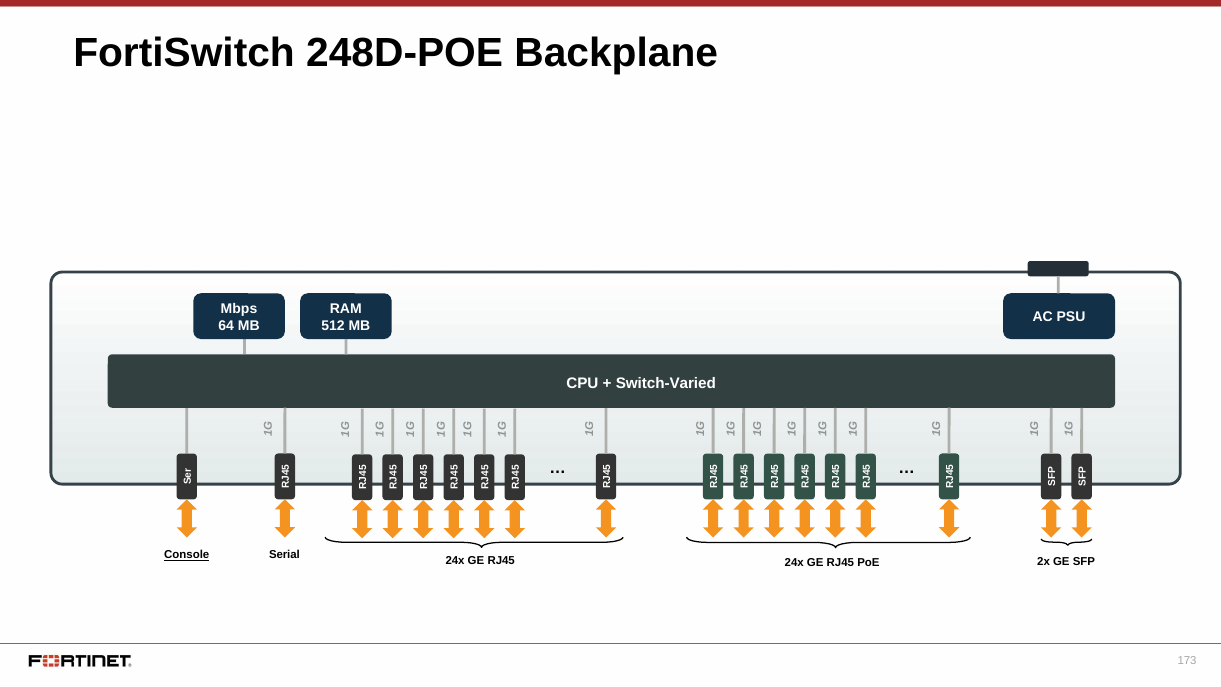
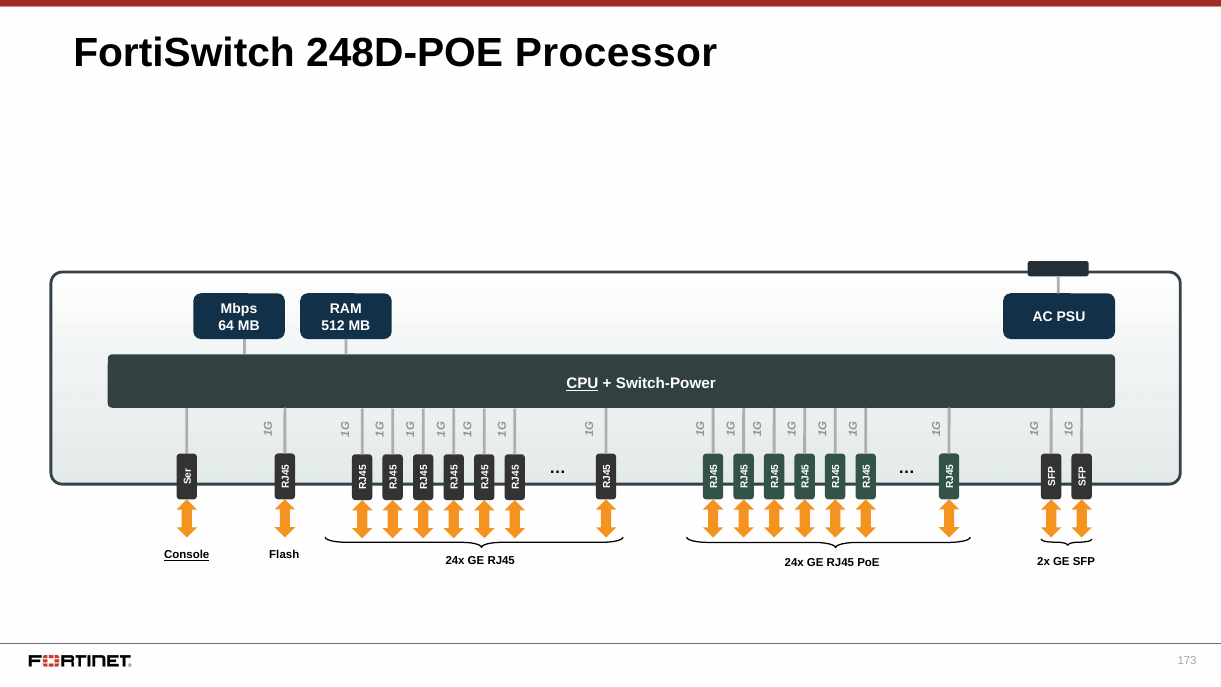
Backplane: Backplane -> Processor
CPU underline: none -> present
Switch-Varied: Switch-Varied -> Switch-Power
Serial: Serial -> Flash
